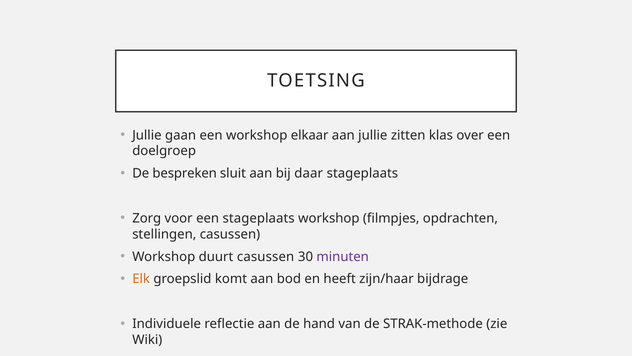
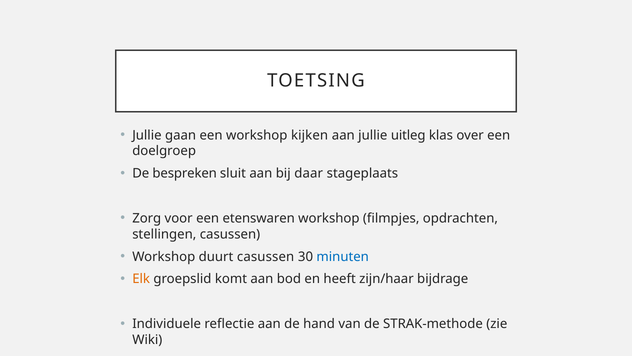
elkaar: elkaar -> kijken
zitten: zitten -> uitleg
een stageplaats: stageplaats -> etenswaren
minuten colour: purple -> blue
